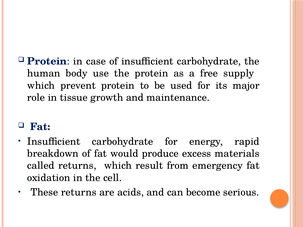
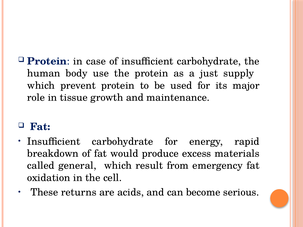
free: free -> just
called returns: returns -> general
